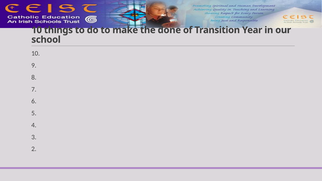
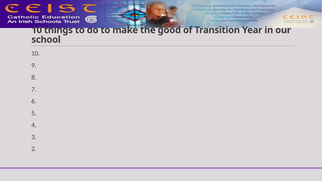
done: done -> good
